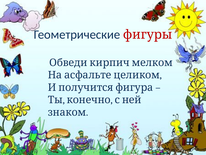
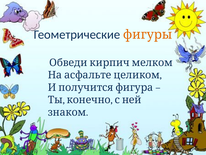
фигуры colour: red -> orange
